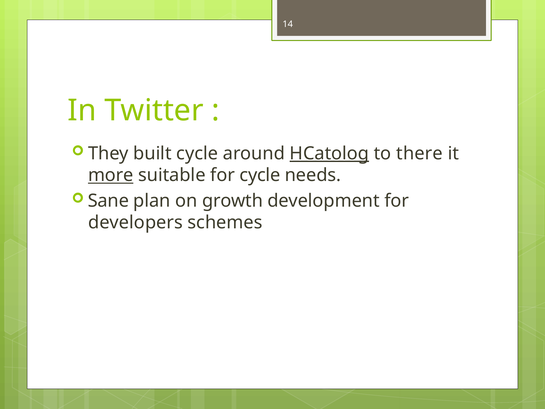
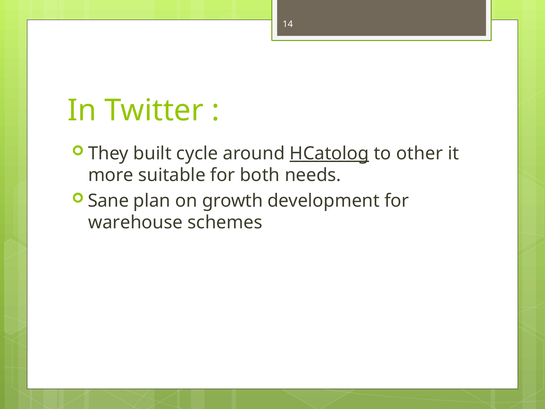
there: there -> other
more underline: present -> none
for cycle: cycle -> both
developers: developers -> warehouse
